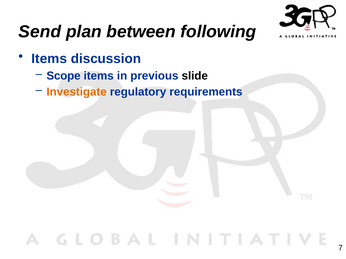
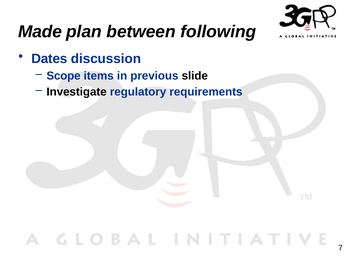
Send: Send -> Made
Items at (49, 59): Items -> Dates
Investigate colour: orange -> black
